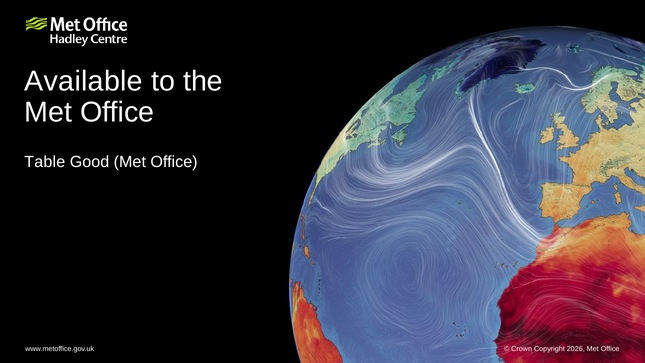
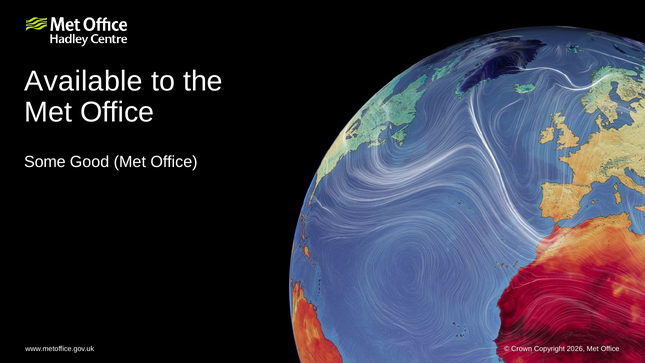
Table: Table -> Some
